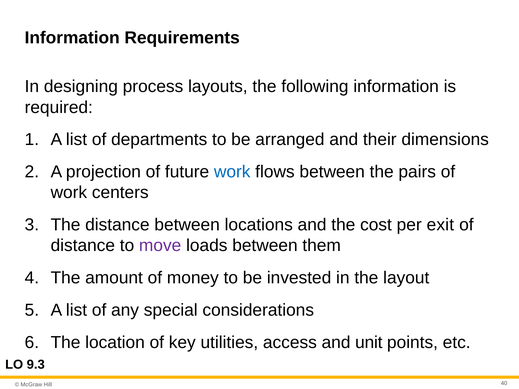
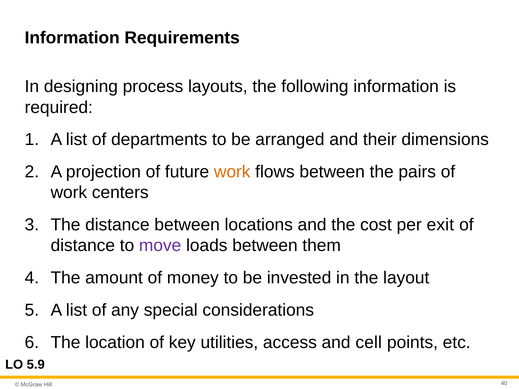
work at (232, 172) colour: blue -> orange
unit: unit -> cell
9.3: 9.3 -> 5.9
